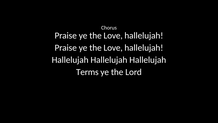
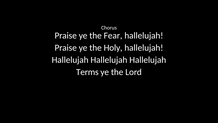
Love at (113, 36): Love -> Fear
Love at (113, 48): Love -> Holy
